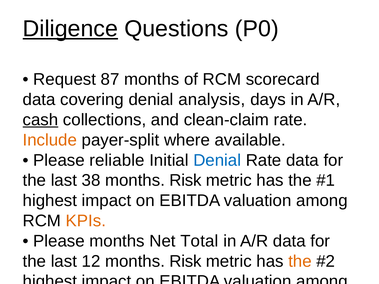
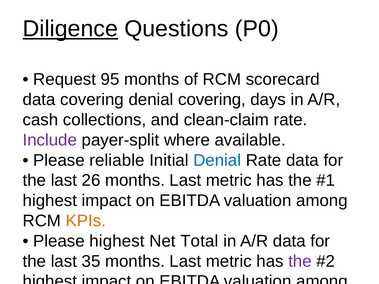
87: 87 -> 95
denial analysis: analysis -> covering
cash at (40, 120) underline: present -> none
Include colour: orange -> purple
38: 38 -> 26
Risk at (185, 181): Risk -> Last
Please months: months -> highest
12: 12 -> 35
Risk at (185, 261): Risk -> Last
the at (300, 261) colour: orange -> purple
